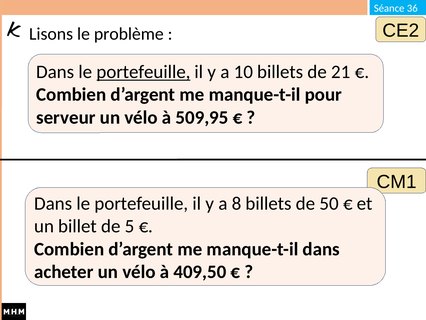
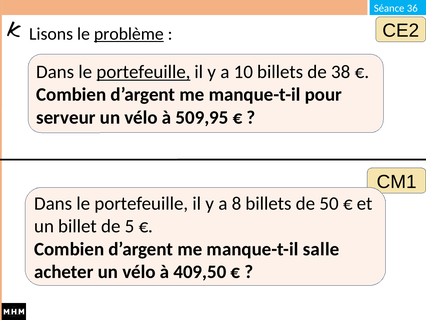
problème underline: none -> present
21: 21 -> 38
manque-t-il dans: dans -> salle
